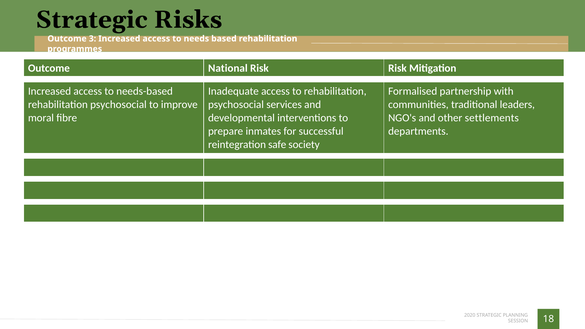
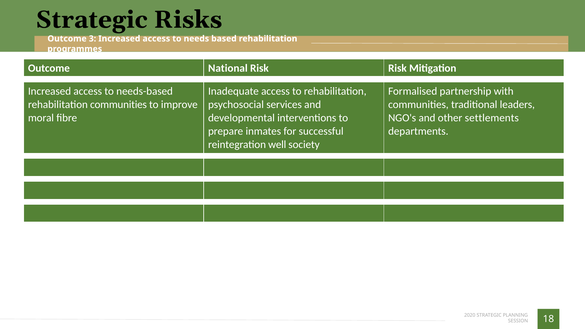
psychosocial at (118, 104): psychosocial -> communities
safe: safe -> well
